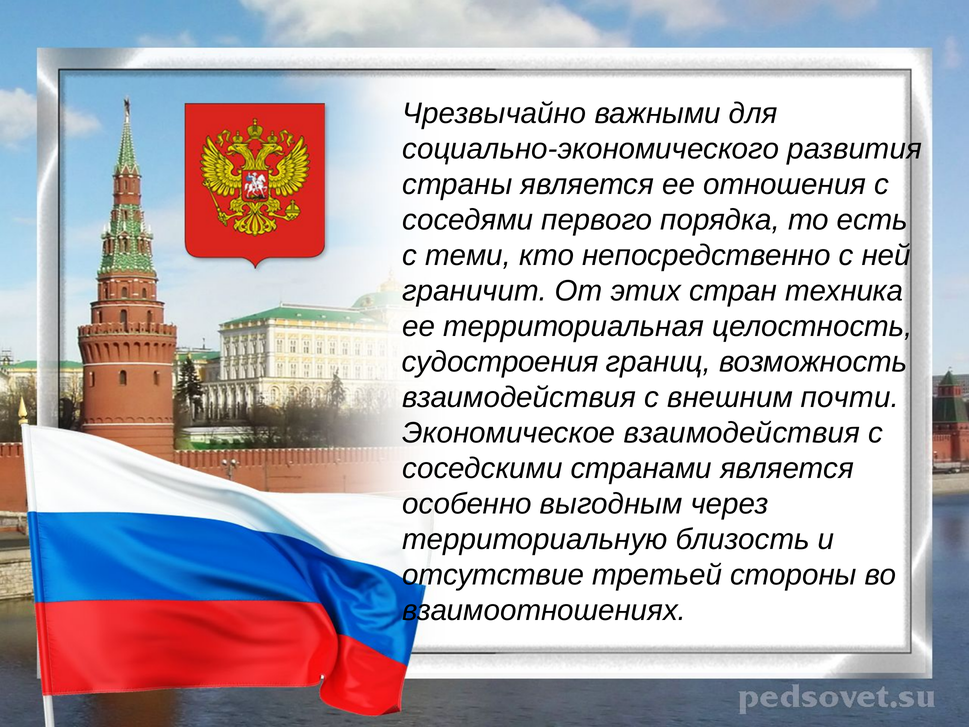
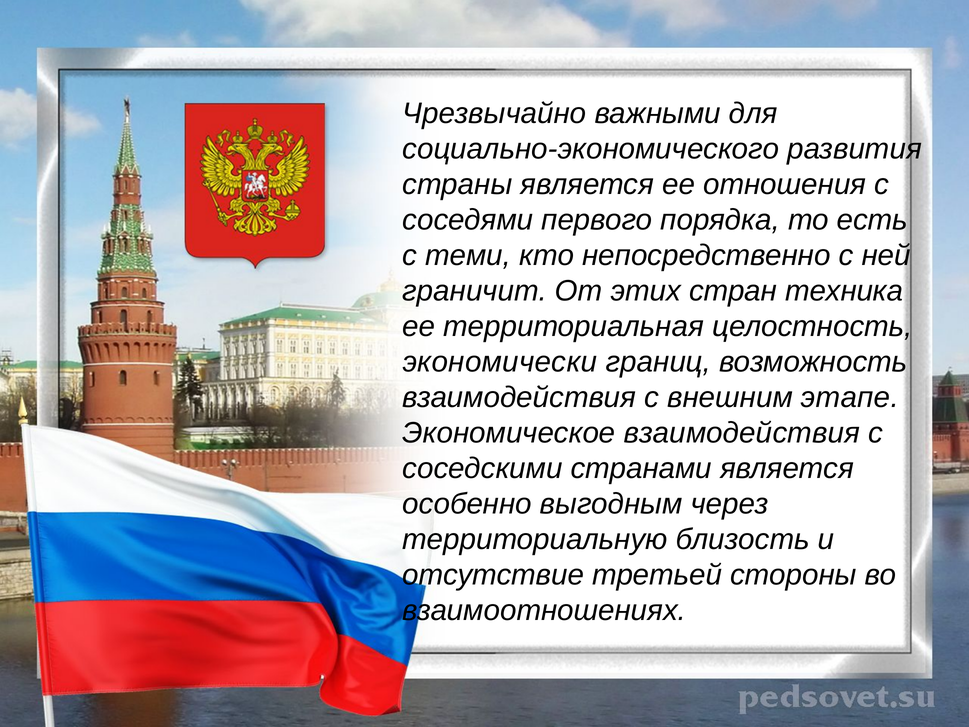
судостроения: судостроения -> экономически
почти: почти -> этапе
